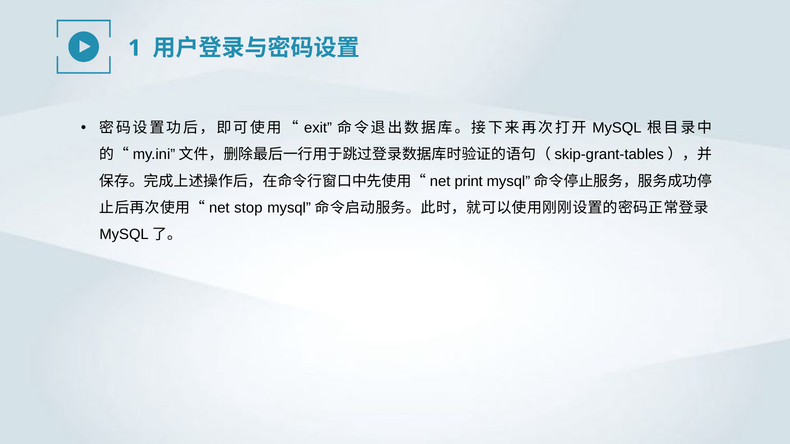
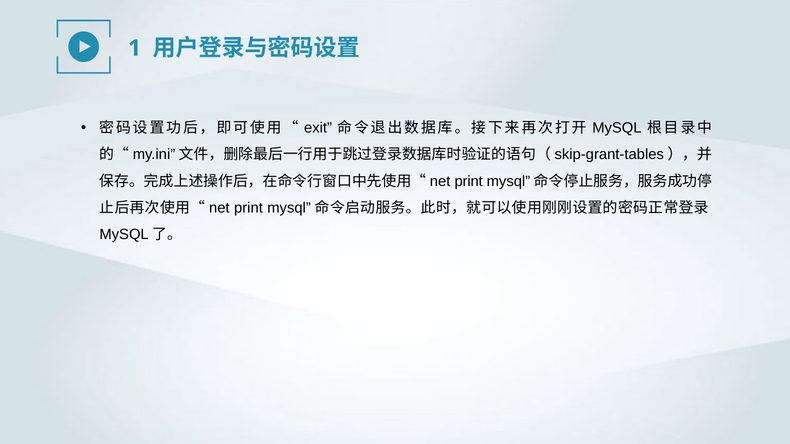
stop at (248, 208): stop -> print
